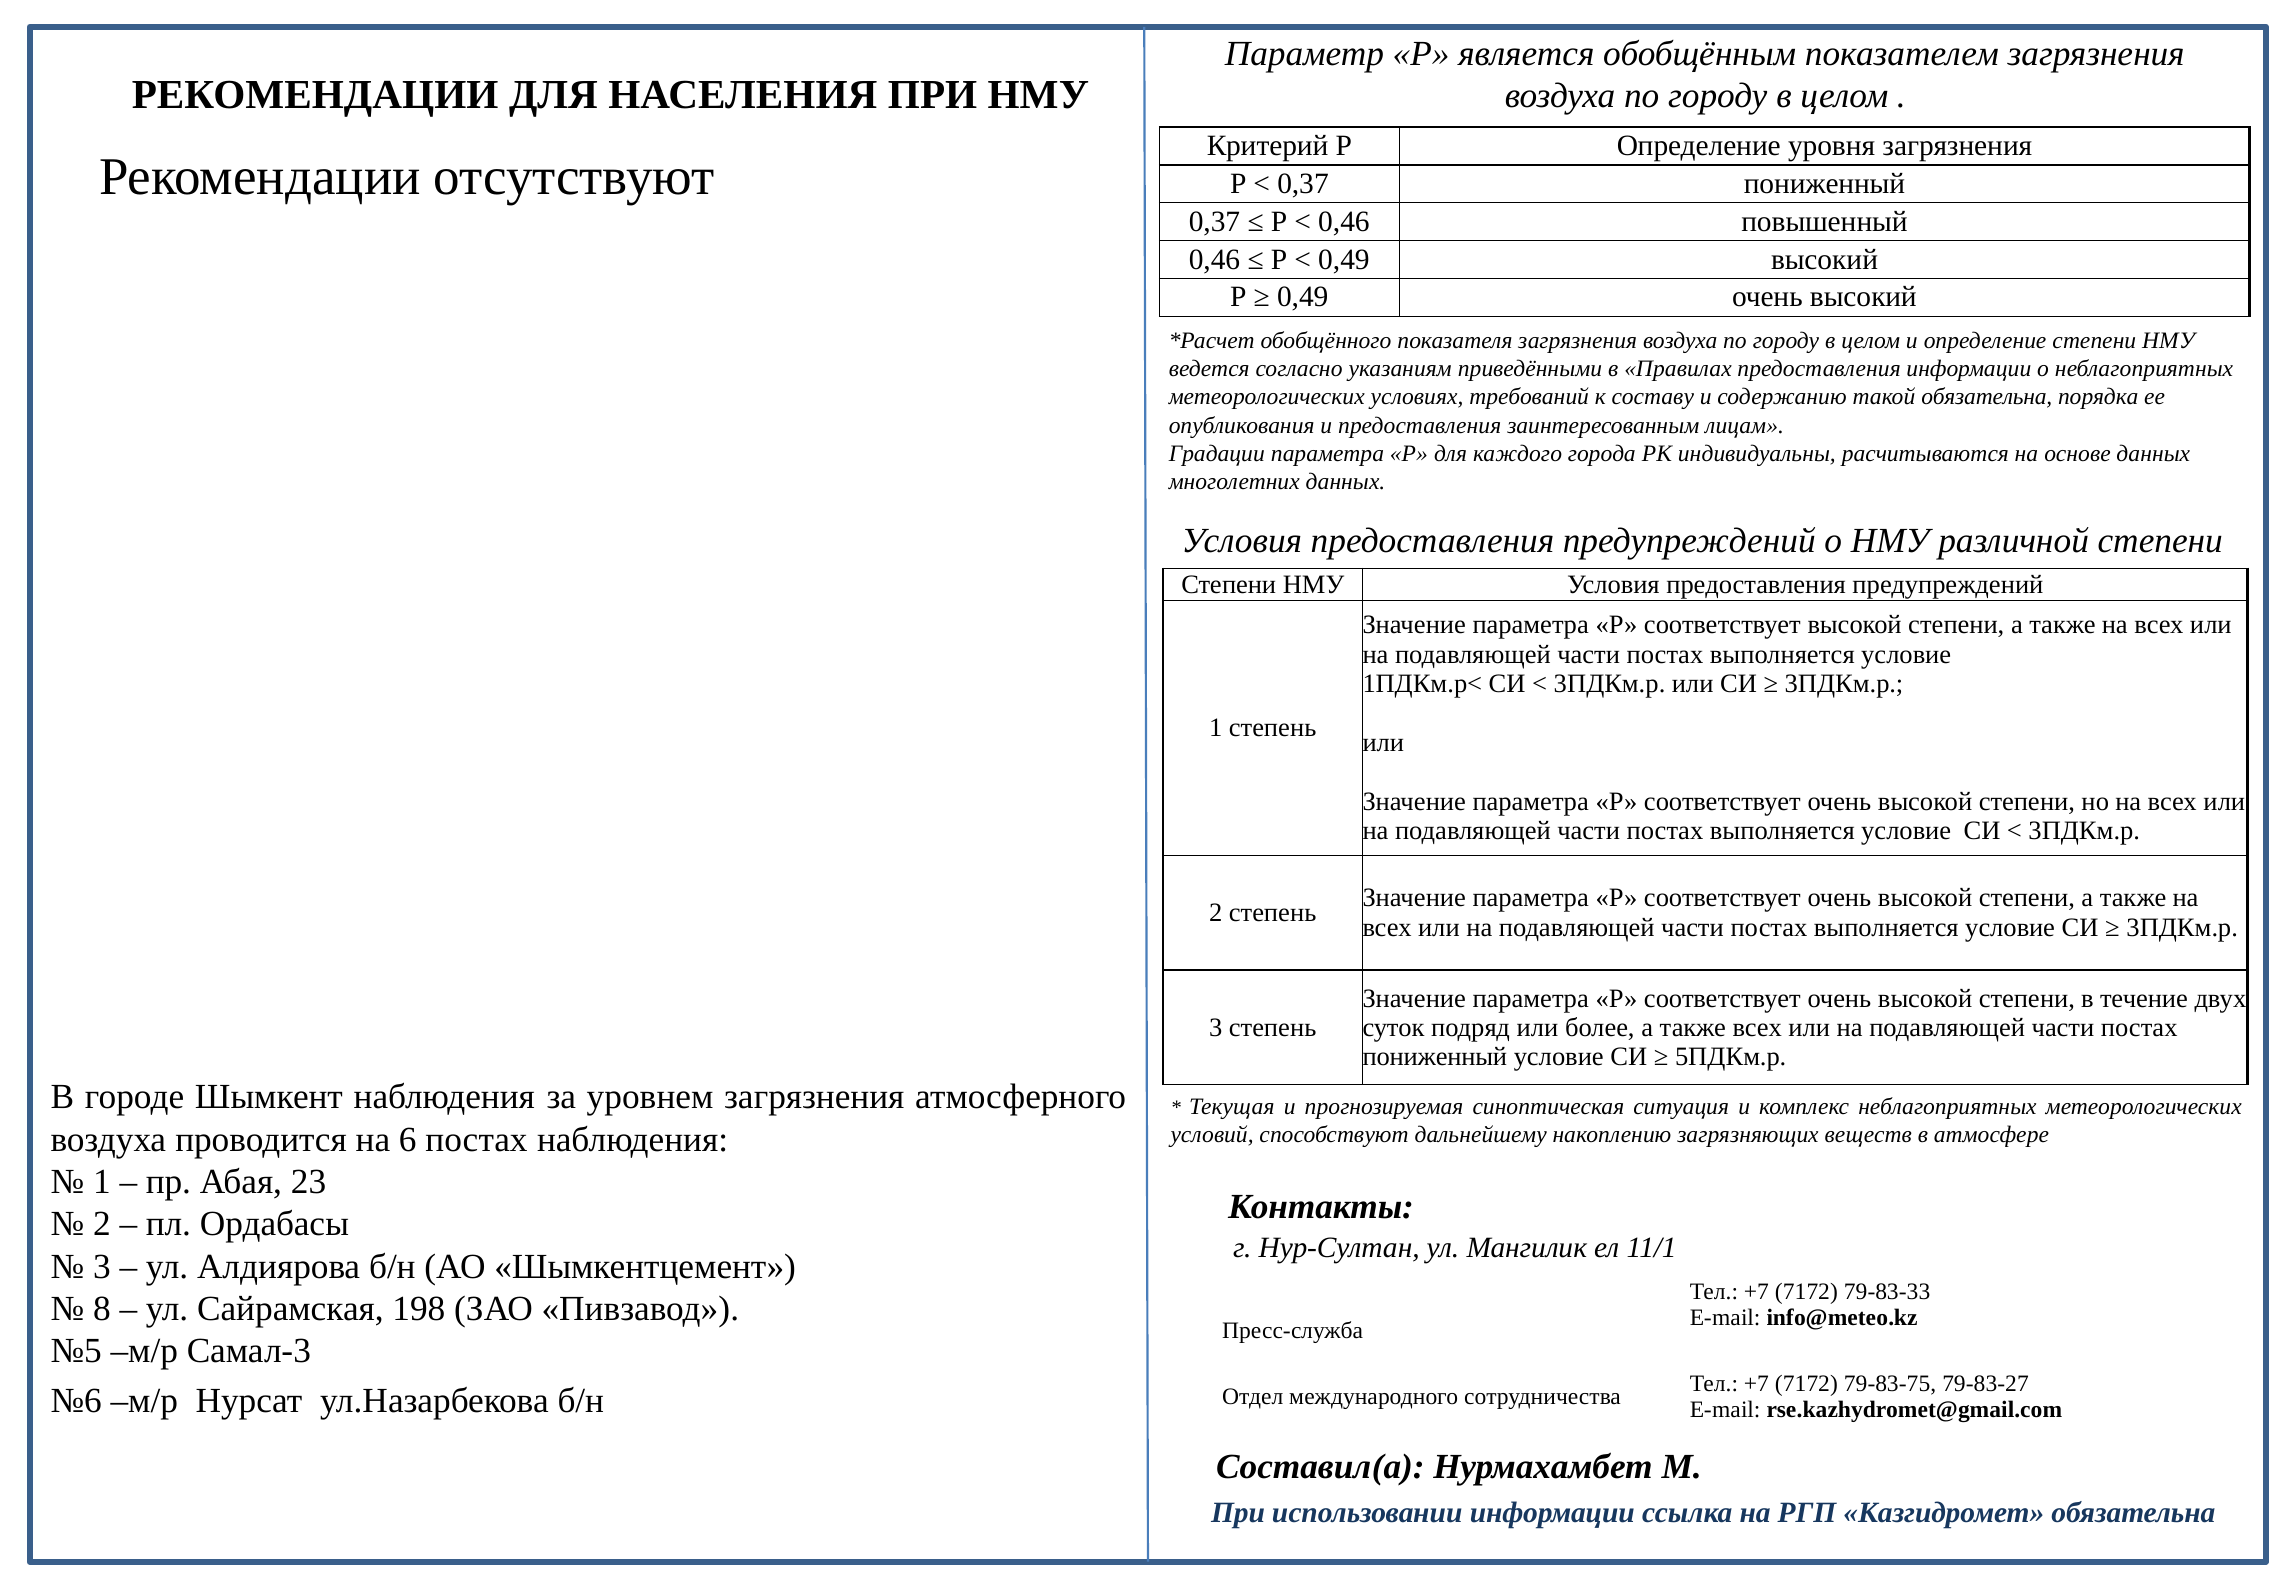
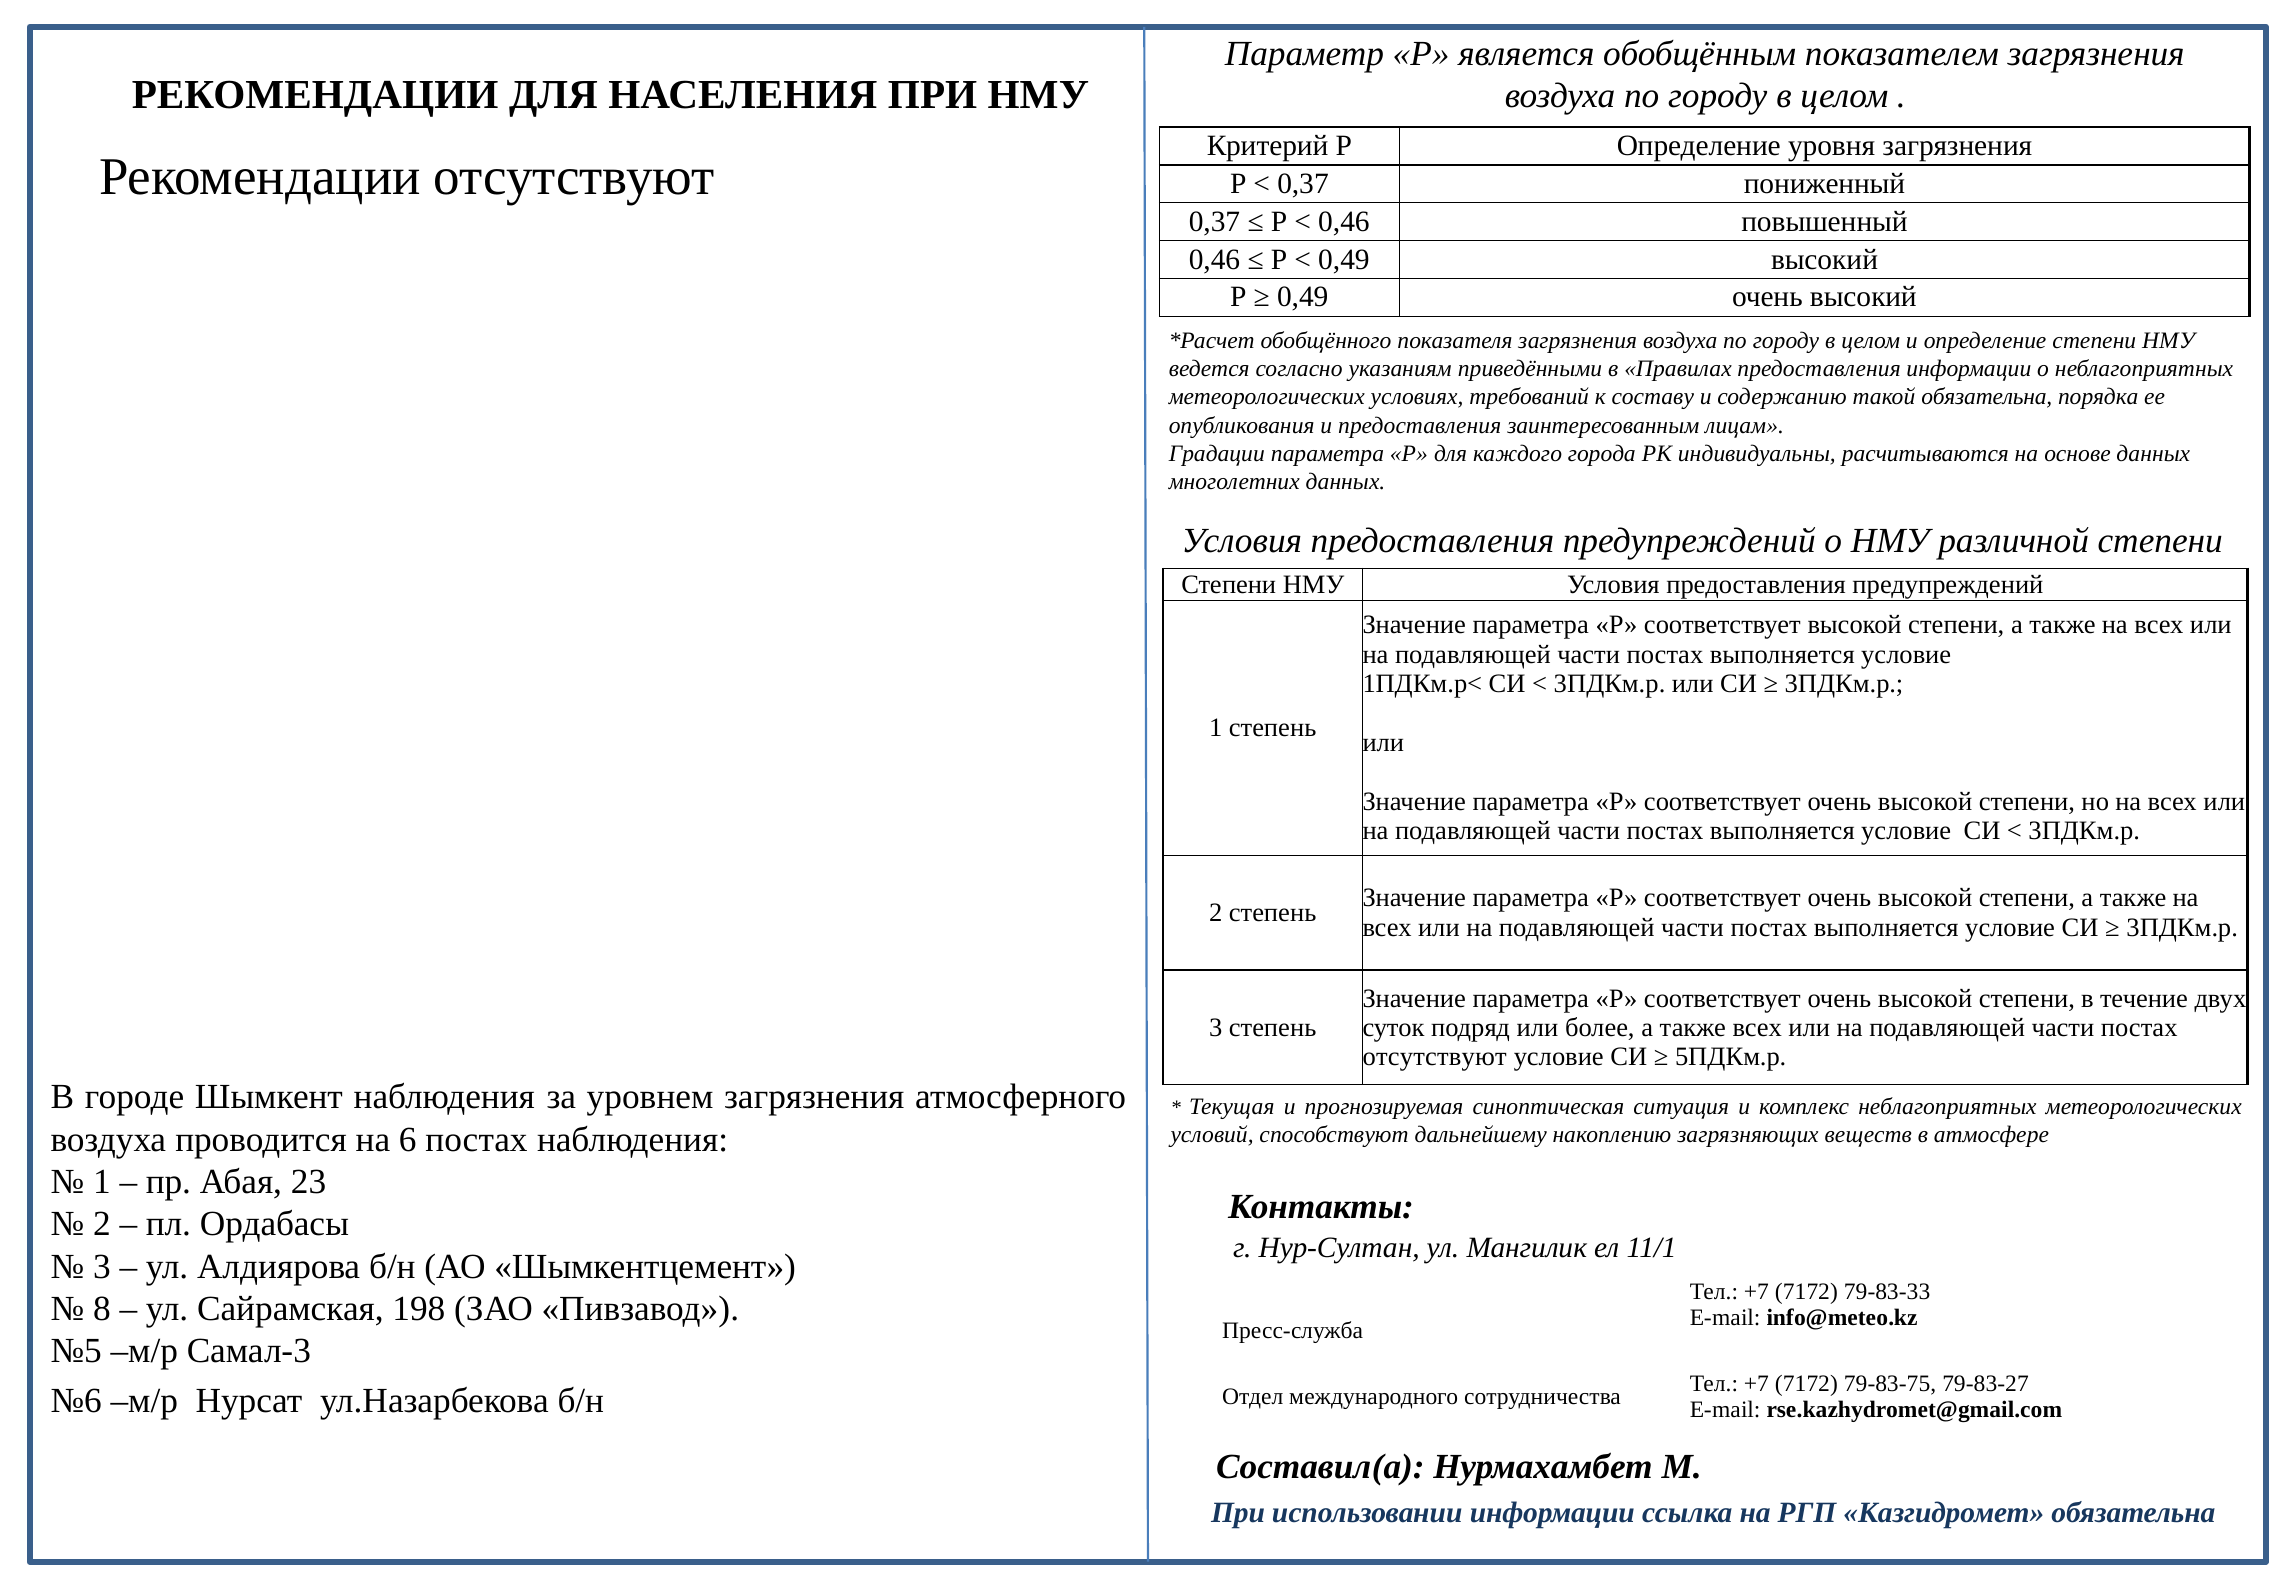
пониженный at (1435, 1057): пониженный -> отсутствуют
